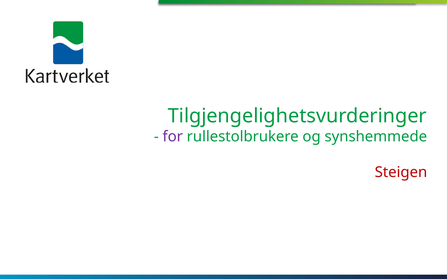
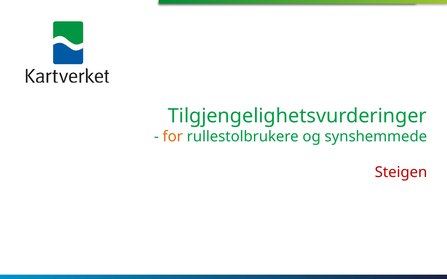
for colour: purple -> orange
